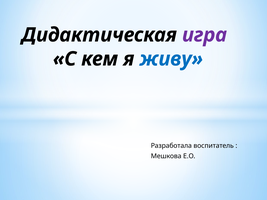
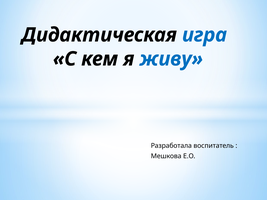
игра colour: purple -> blue
